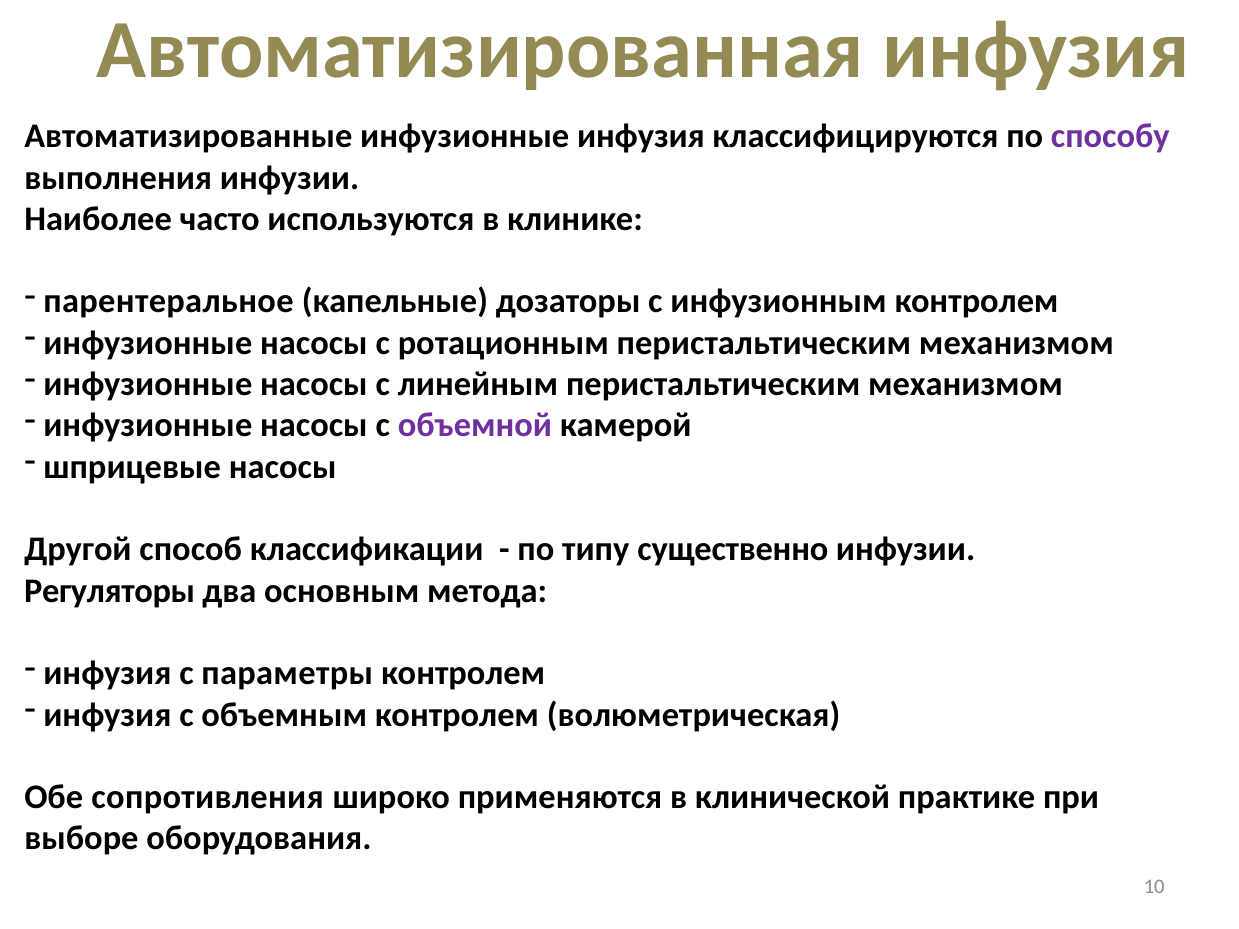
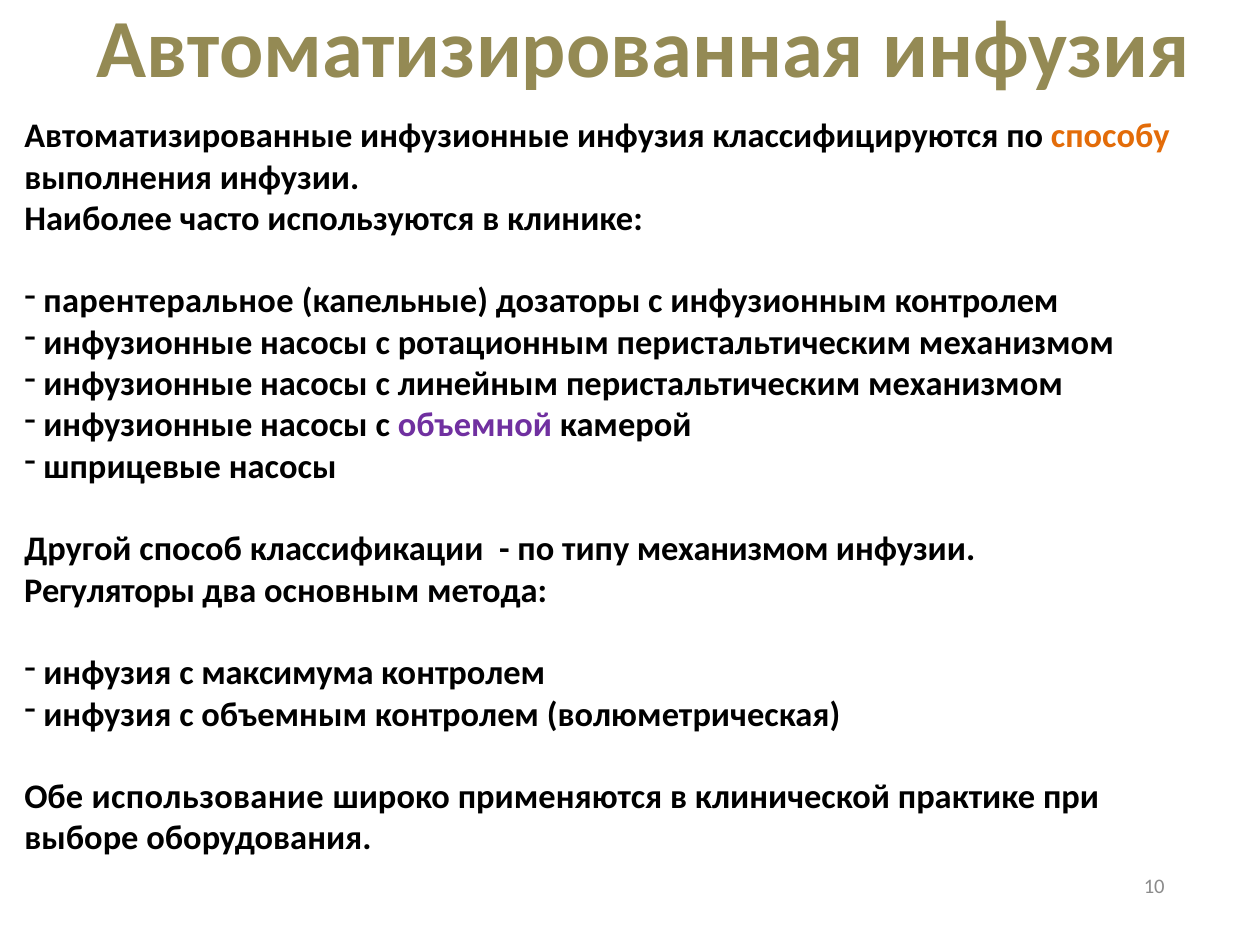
способу colour: purple -> orange
типу существенно: существенно -> механизмом
параметры: параметры -> максимума
сопротивления: сопротивления -> использование
